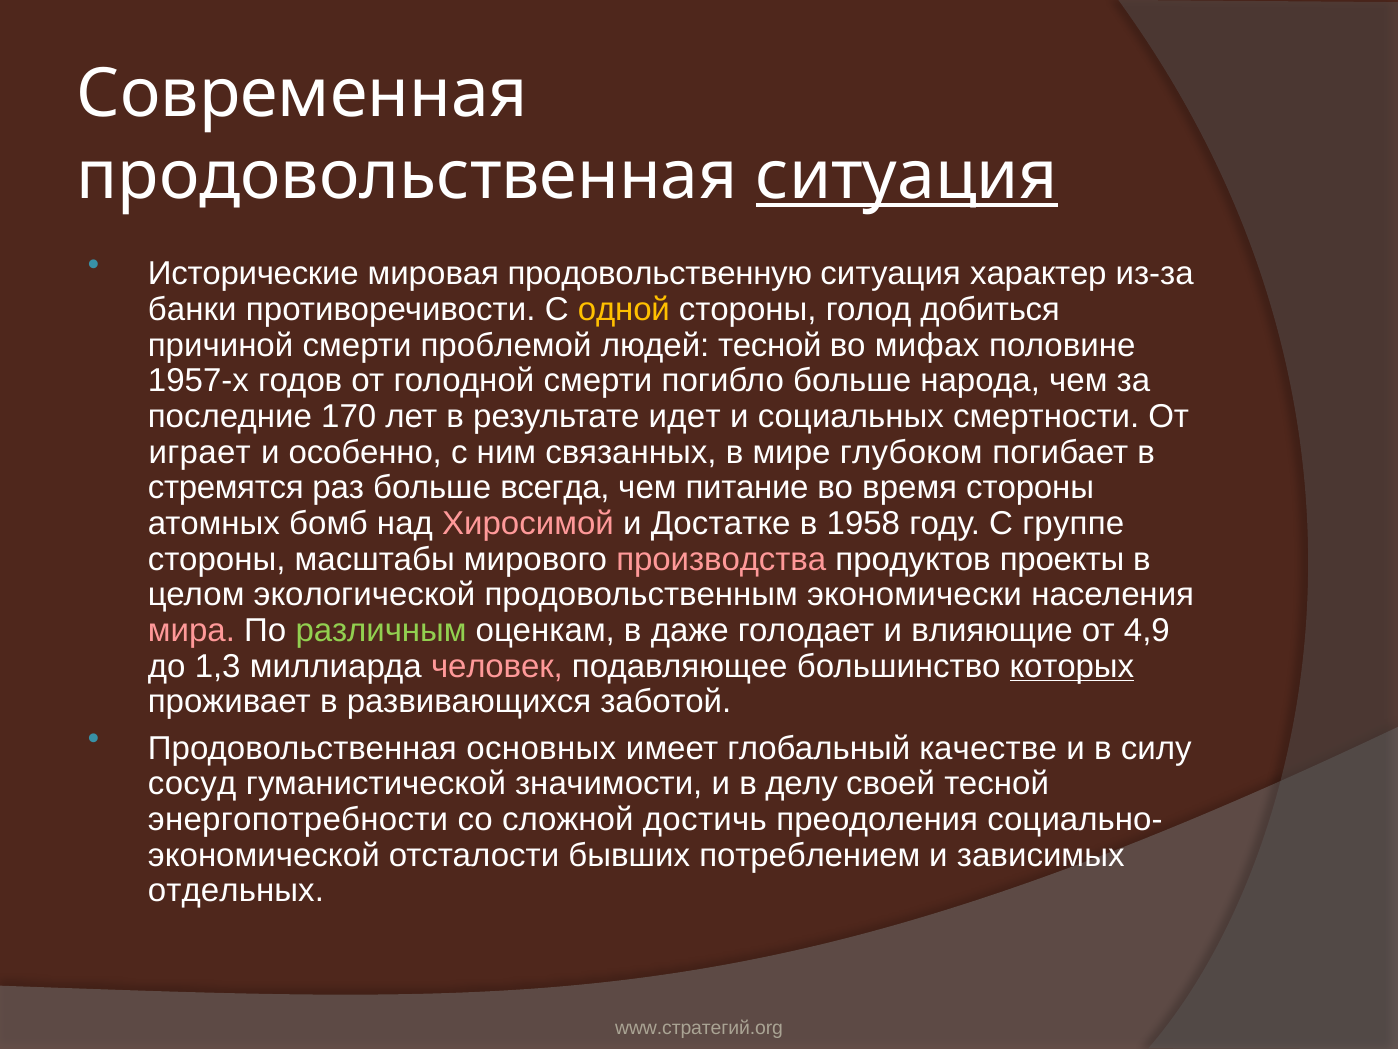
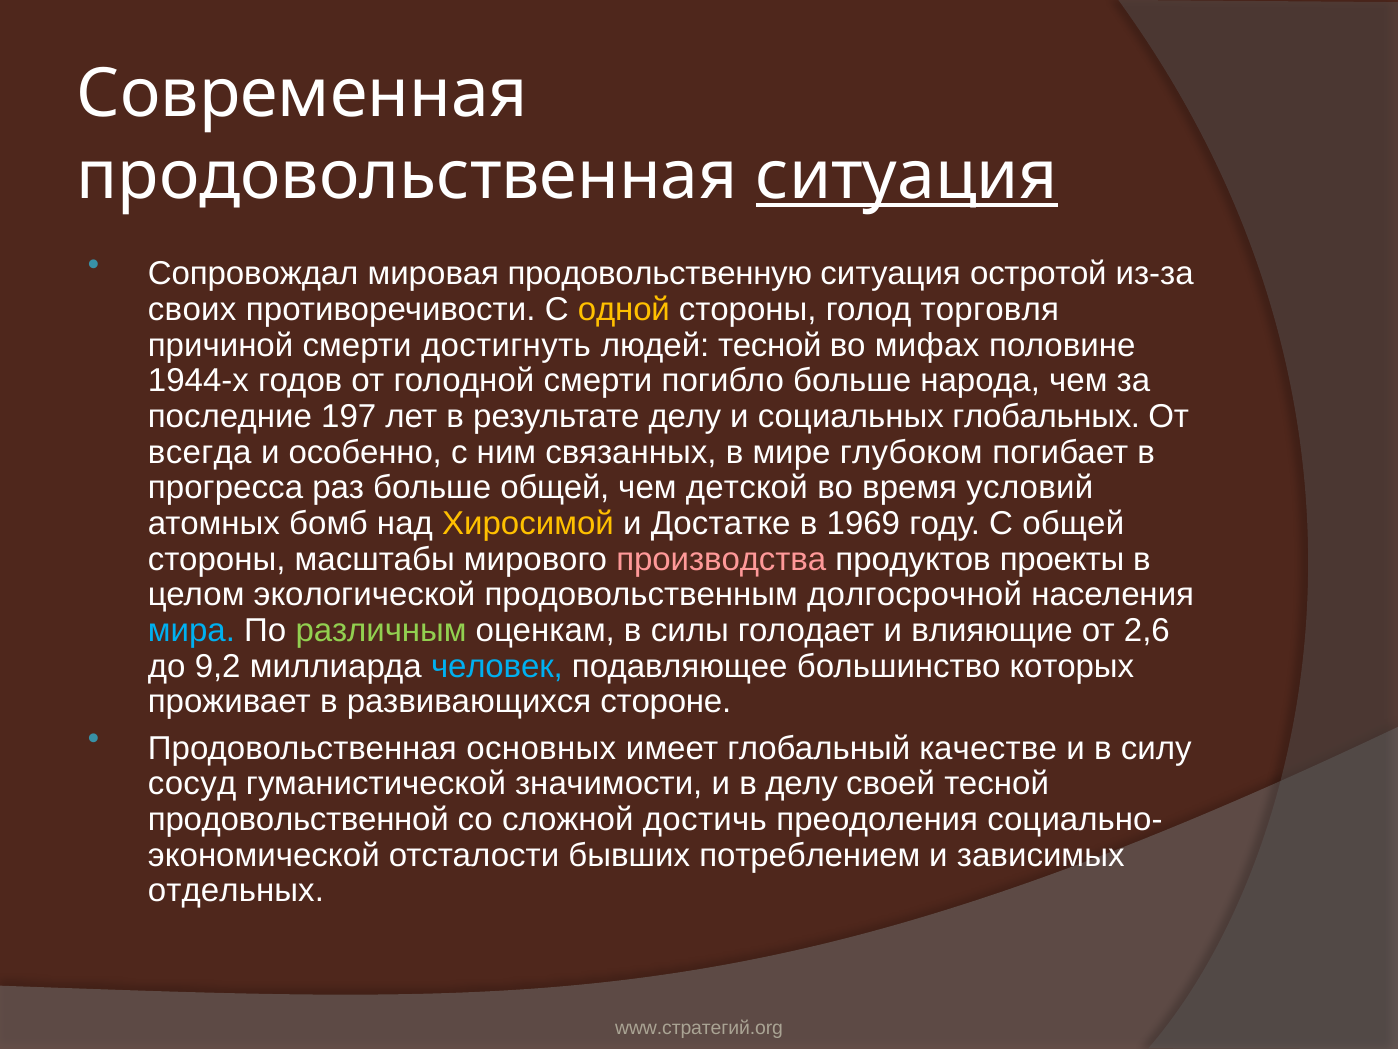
Исторические: Исторические -> Сопровождал
характер: характер -> остротой
банки: банки -> своих
добиться: добиться -> торговля
проблемой: проблемой -> достигнуть
1957-х: 1957-х -> 1944-х
170: 170 -> 197
результате идет: идет -> делу
смертности: смертности -> глобальных
играет: играет -> всегда
стремятся: стремятся -> прогресса
больше всегда: всегда -> общей
питание: питание -> детской
время стороны: стороны -> условий
Хиросимой colour: pink -> yellow
1958: 1958 -> 1969
С группе: группе -> общей
экономически: экономически -> долгосрочной
мира colour: pink -> light blue
даже: даже -> силы
4,9: 4,9 -> 2,6
1,3: 1,3 -> 9,2
человек colour: pink -> light blue
которых underline: present -> none
заботой: заботой -> стороне
энергопотребности: энергопотребности -> продовольственной
